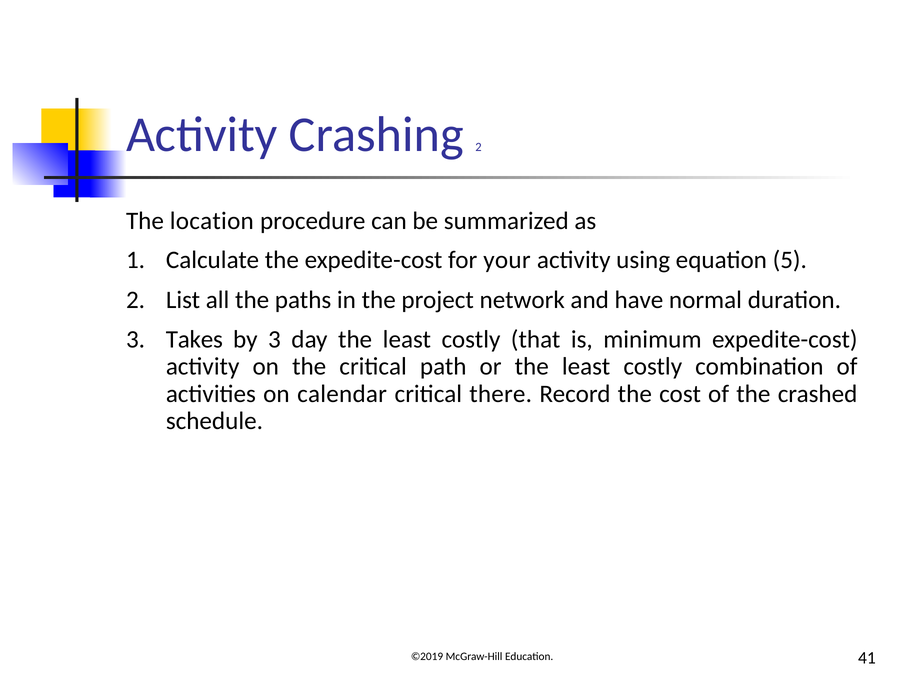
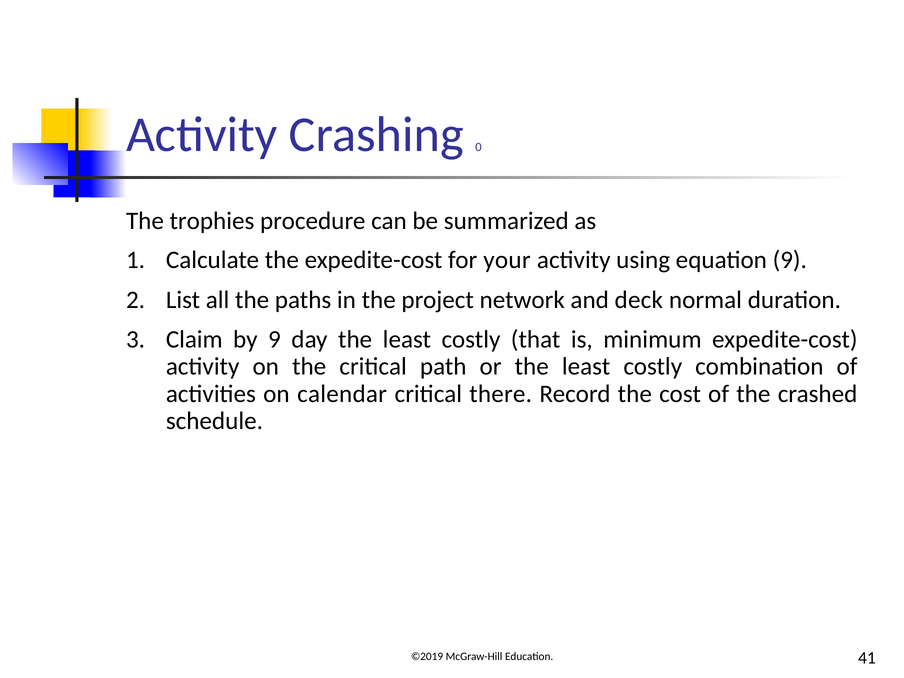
Crashing 2: 2 -> 0
location: location -> trophies
equation 5: 5 -> 9
have: have -> deck
Takes: Takes -> Claim
by 3: 3 -> 9
